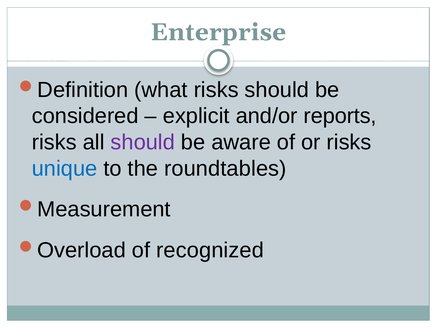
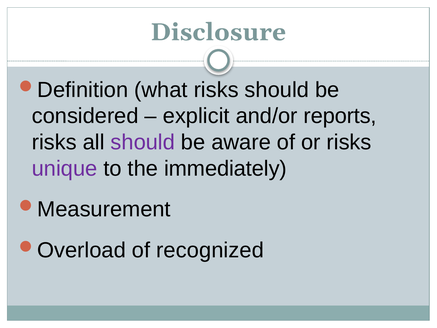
Enterprise: Enterprise -> Disclosure
unique colour: blue -> purple
roundtables: roundtables -> immediately
